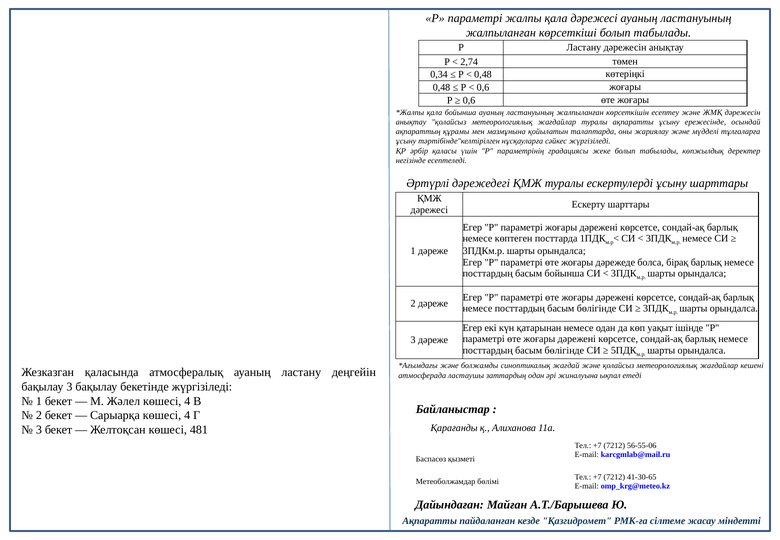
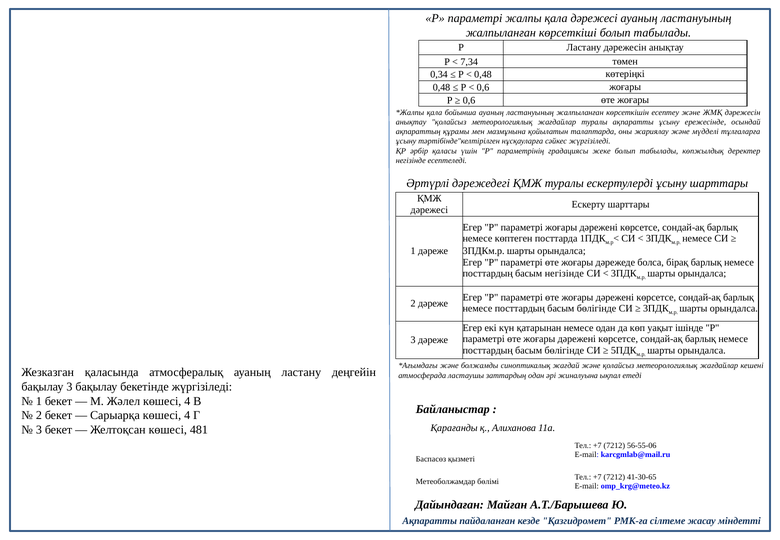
2,74: 2,74 -> 7,34
басым бойынша: бойынша -> негізінде
